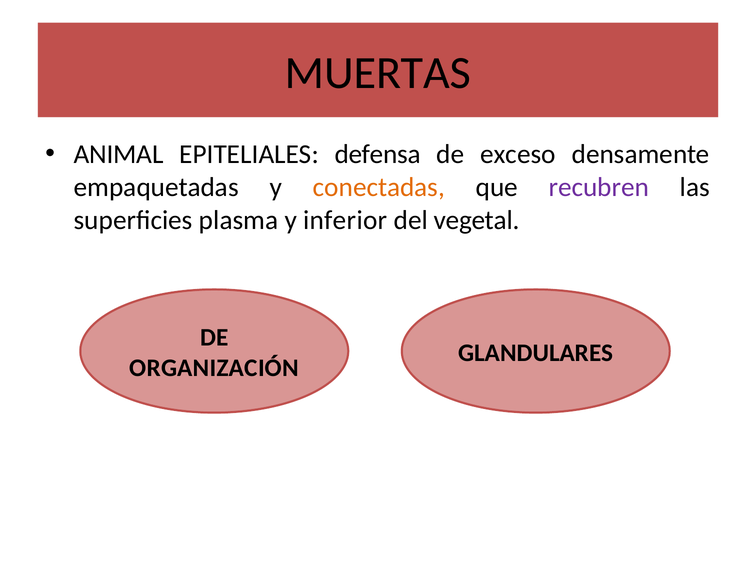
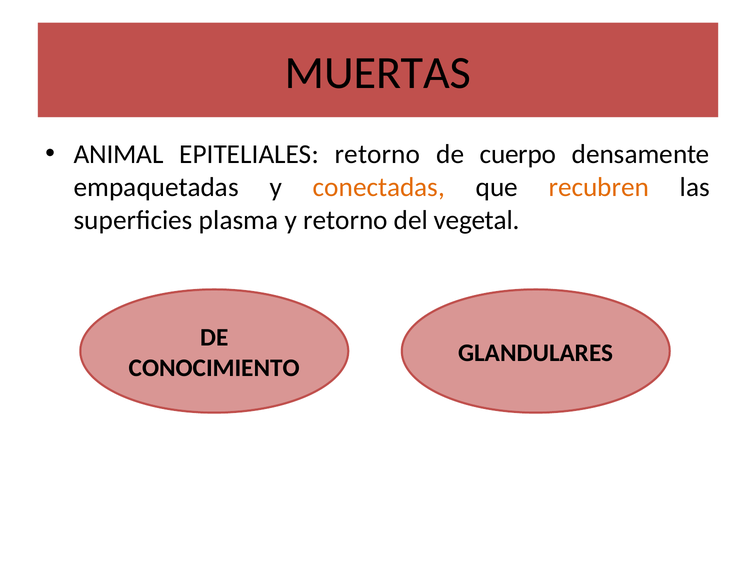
EPITELIALES defensa: defensa -> retorno
exceso: exceso -> cuerpo
recubren colour: purple -> orange
y inferior: inferior -> retorno
ORGANIZACIÓN: ORGANIZACIÓN -> CONOCIMIENTO
